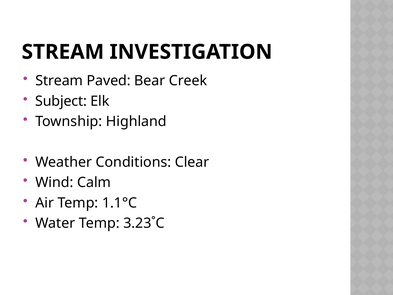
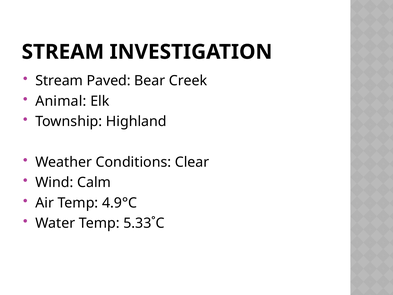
Subject: Subject -> Animal
1.1°C: 1.1°C -> 4.9°C
3.23˚C: 3.23˚C -> 5.33˚C
